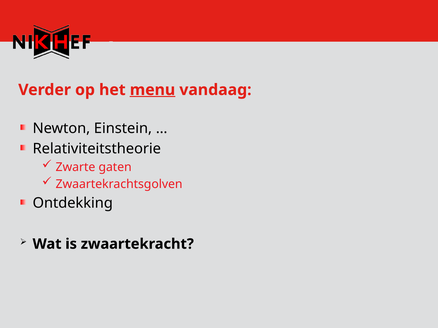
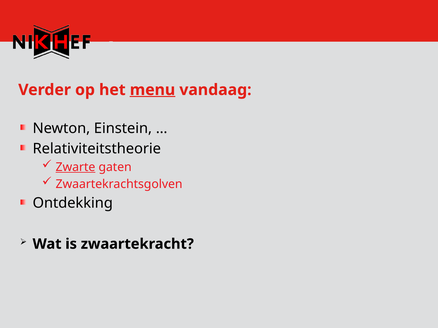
Zwarte underline: none -> present
